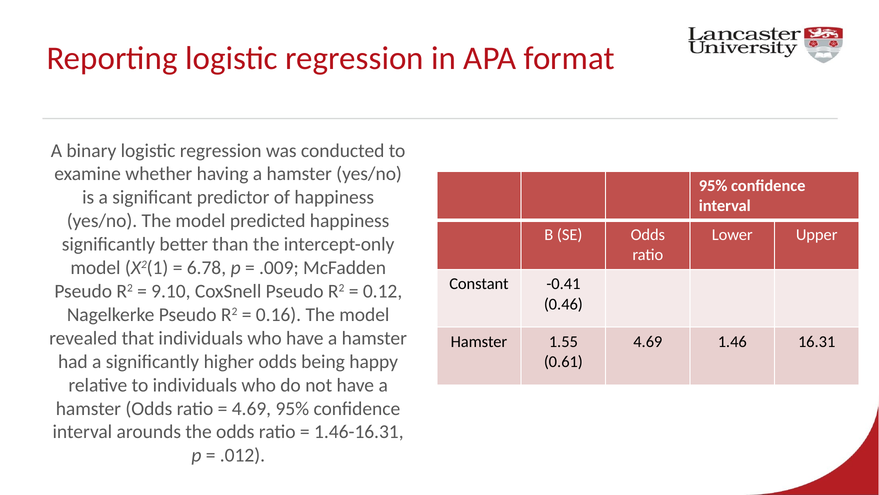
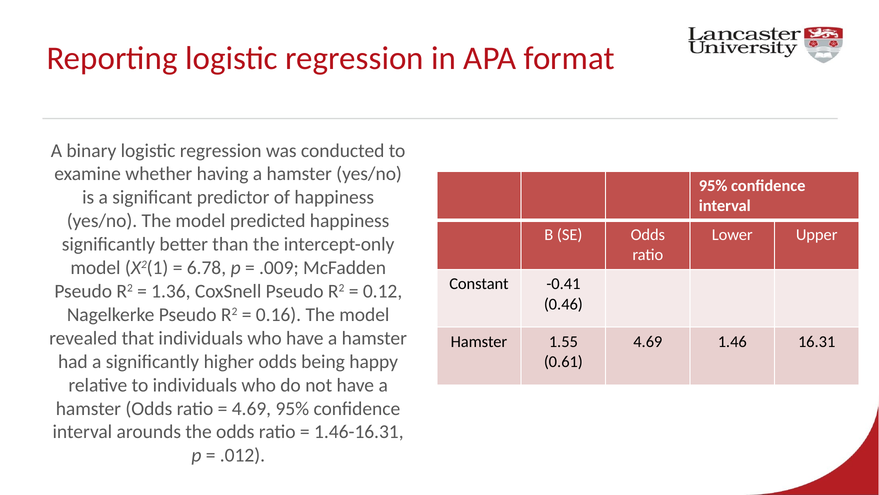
9.10: 9.10 -> 1.36
